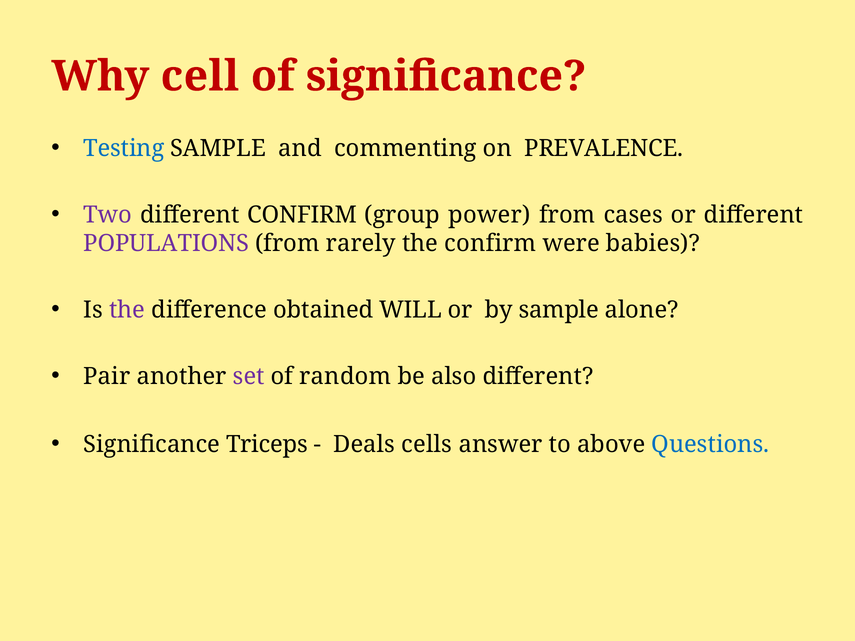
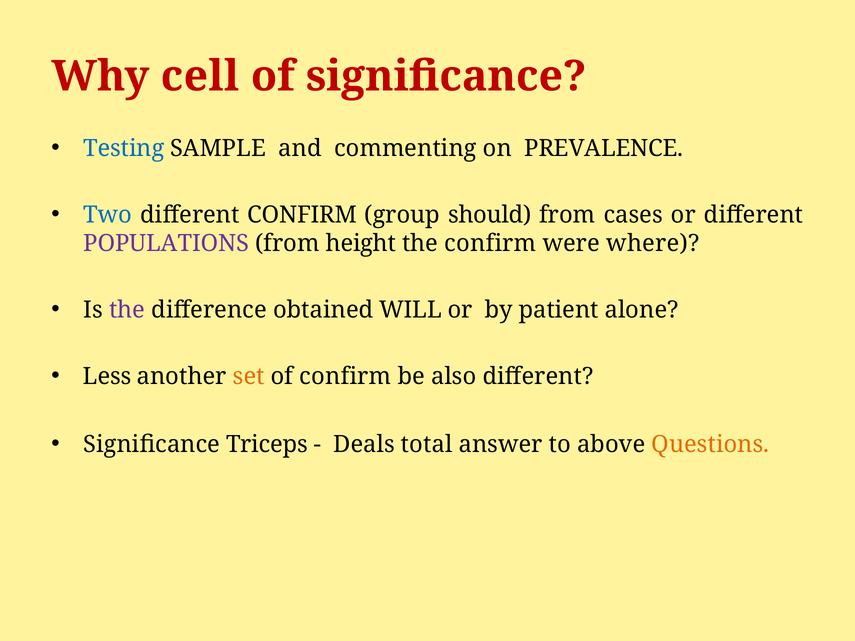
Two colour: purple -> blue
power: power -> should
rarely: rarely -> height
babies: babies -> where
by sample: sample -> patient
Pair: Pair -> Less
set colour: purple -> orange
of random: random -> confirm
cells: cells -> total
Questions colour: blue -> orange
